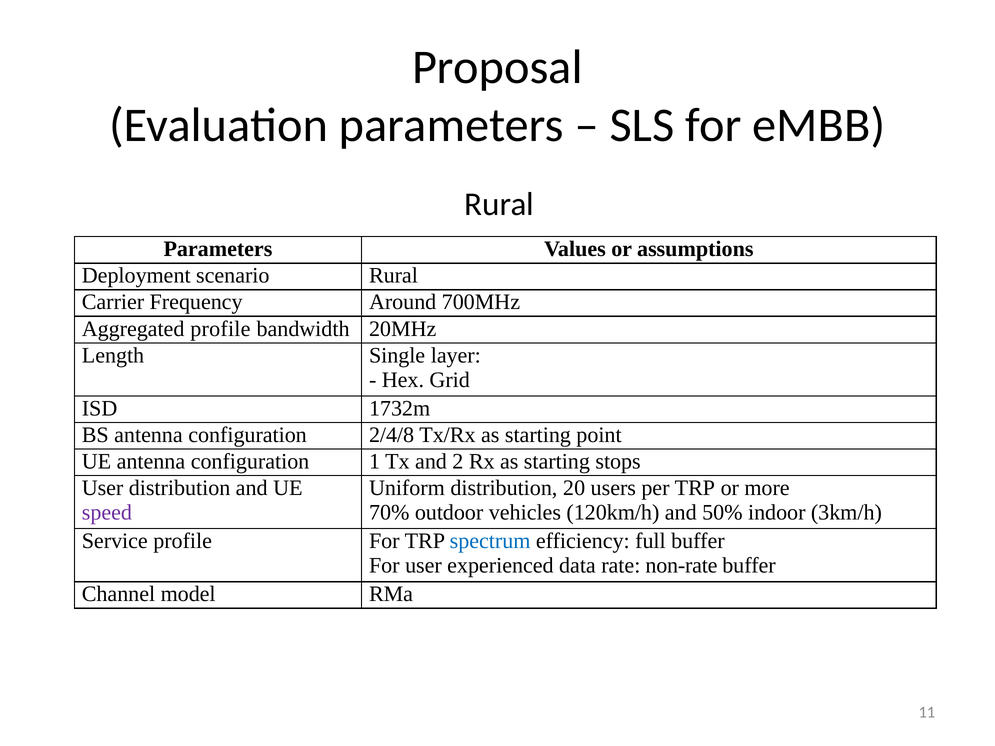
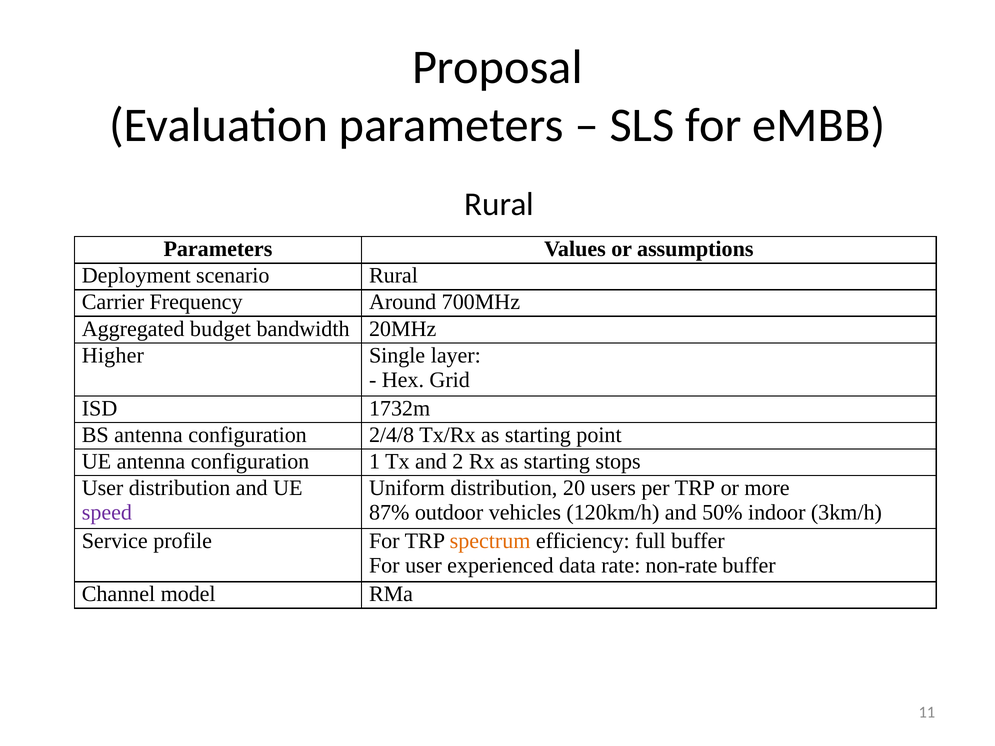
Aggregated profile: profile -> budget
Length: Length -> Higher
70%: 70% -> 87%
spectrum colour: blue -> orange
